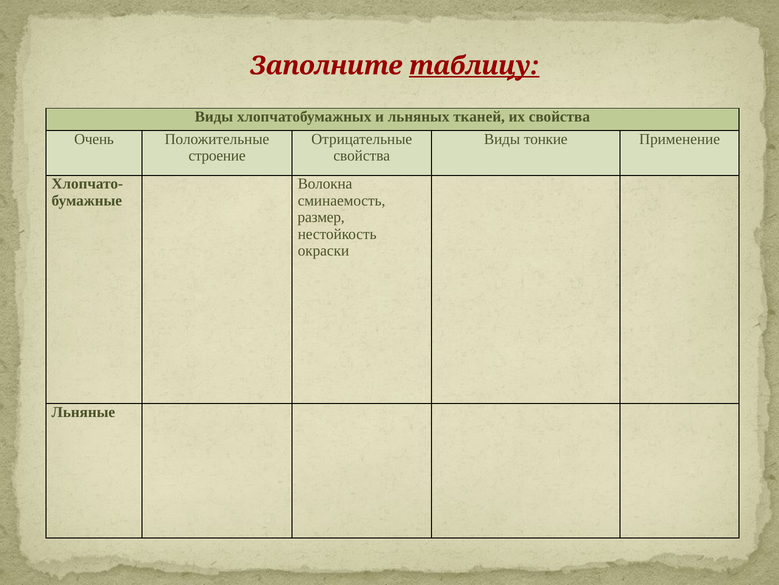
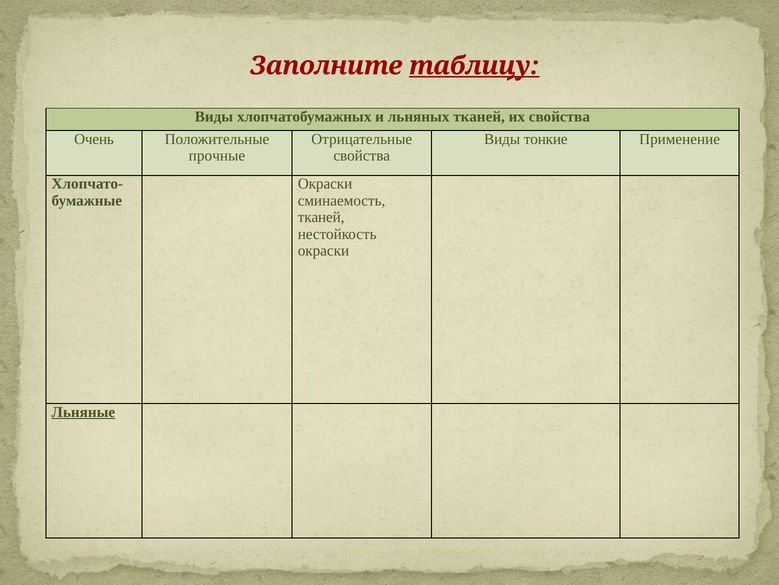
строение: строение -> прочные
Волокна at (325, 184): Волокна -> Окраски
размер at (321, 217): размер -> тканей
Льняные underline: none -> present
